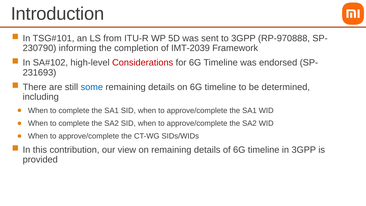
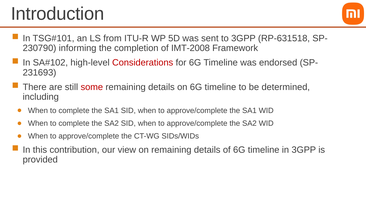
RP-970888: RP-970888 -> RP-631518
IMT-2039: IMT-2039 -> IMT-2008
some colour: blue -> red
